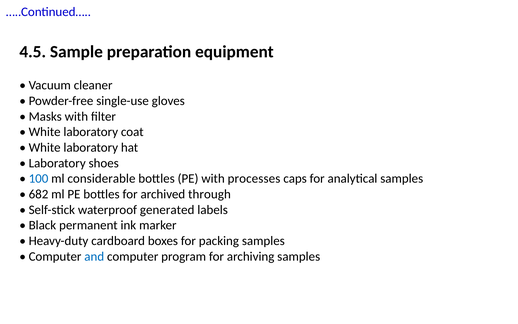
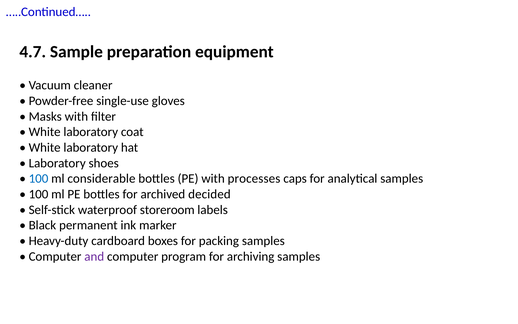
4.5: 4.5 -> 4.7
682 at (39, 194): 682 -> 100
through: through -> decided
generated: generated -> storeroom
and colour: blue -> purple
